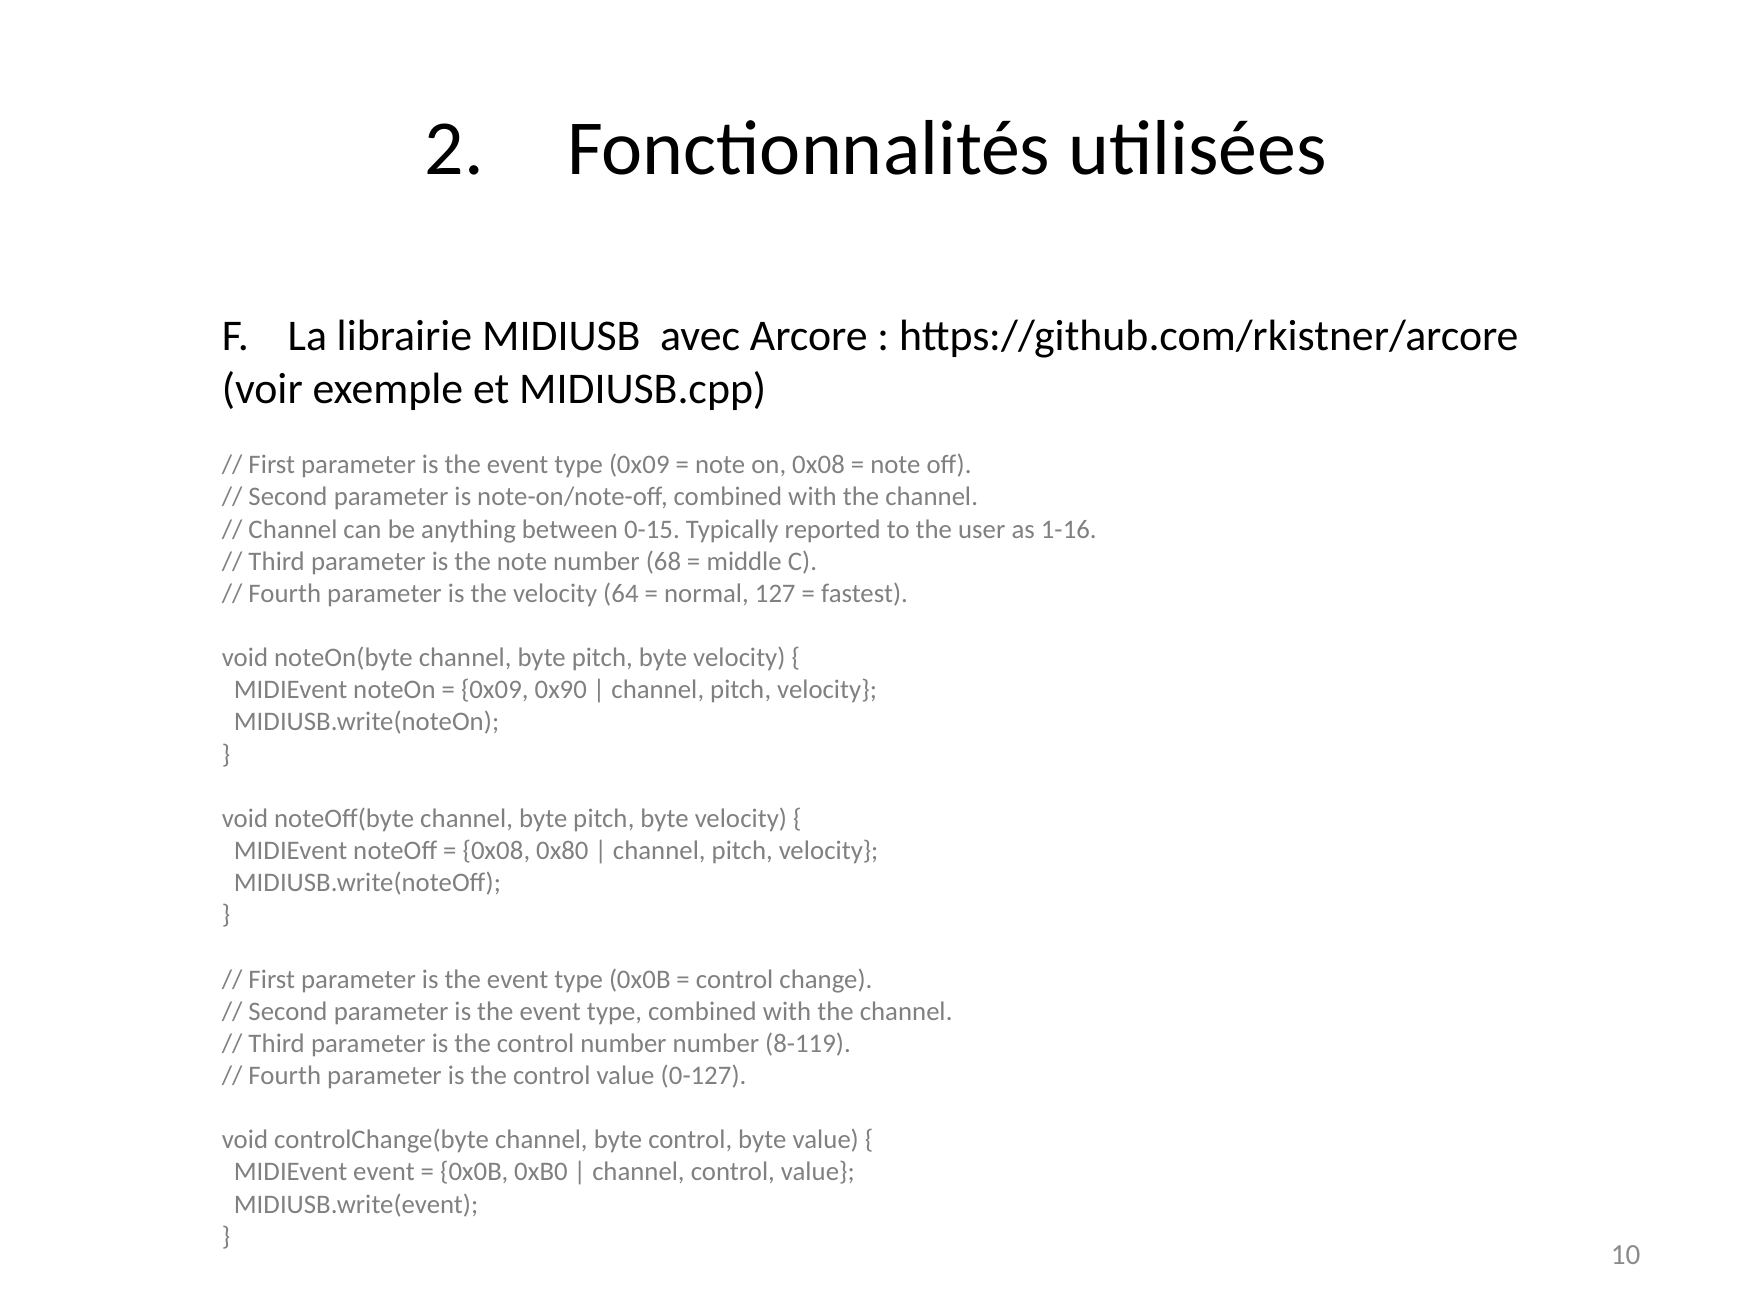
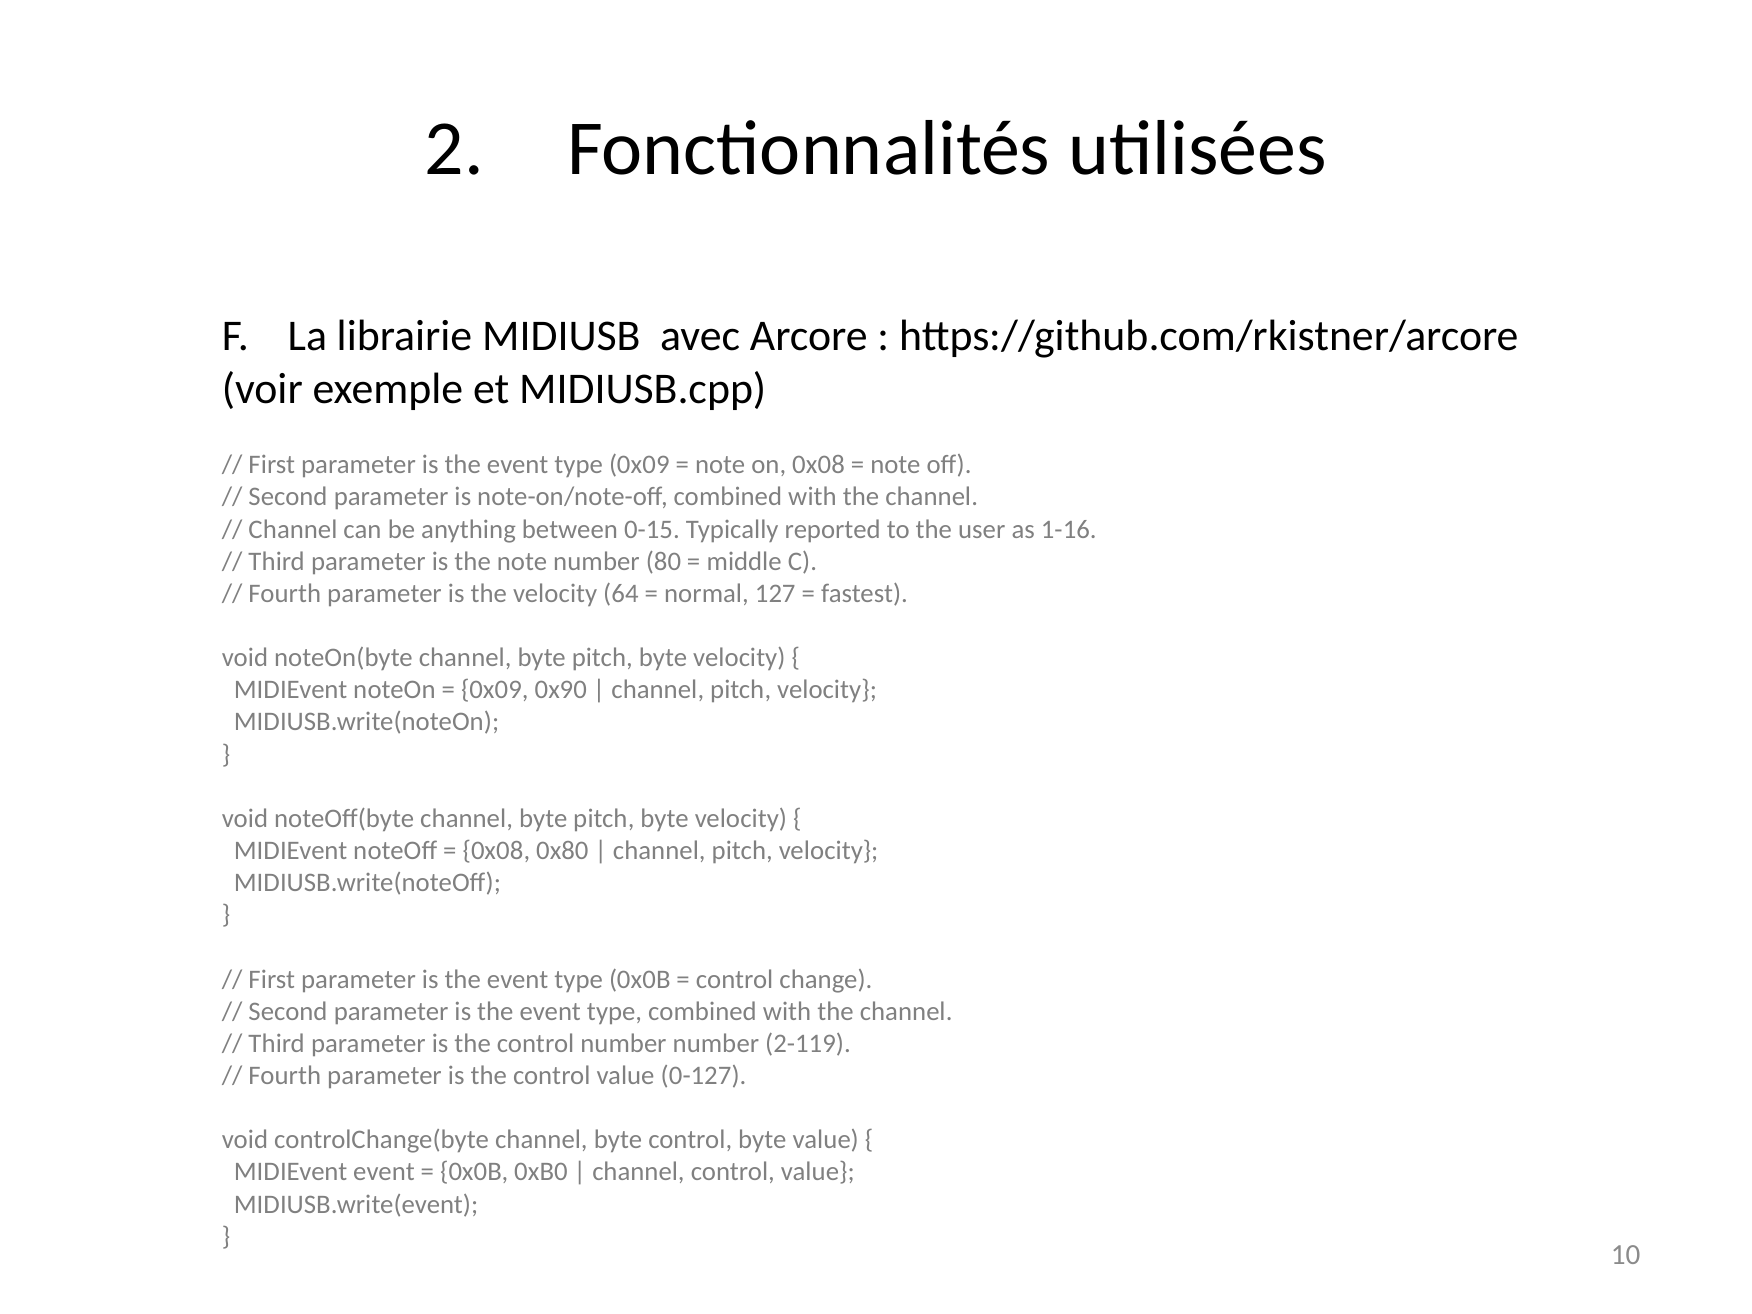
68: 68 -> 80
8-119: 8-119 -> 2-119
